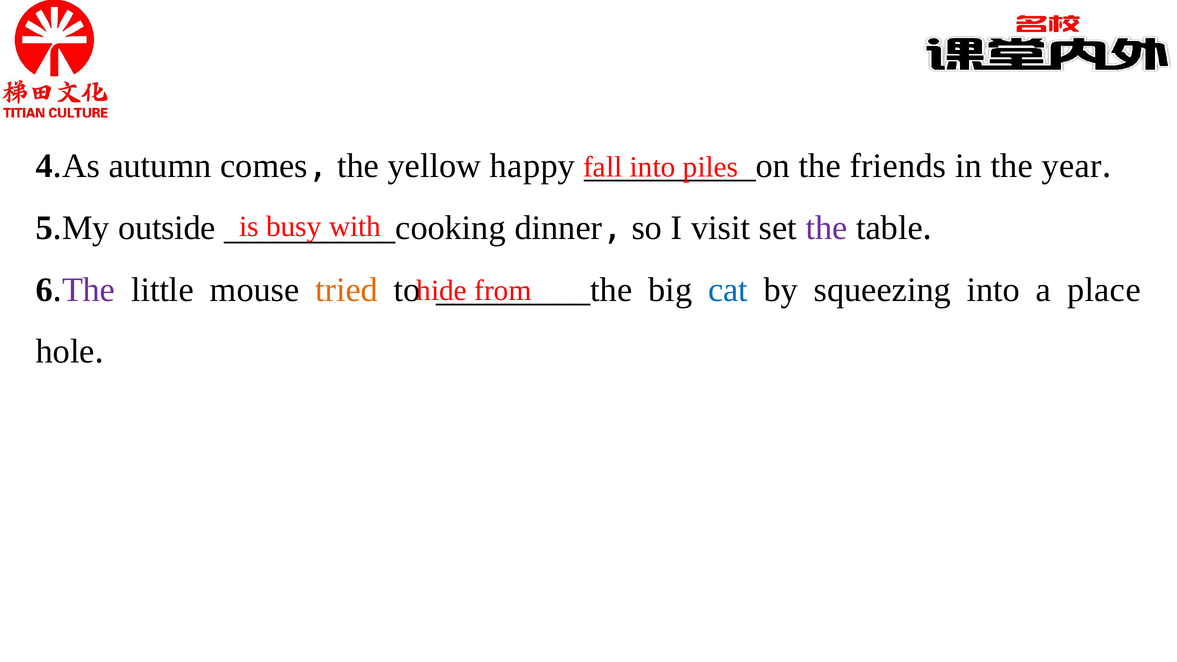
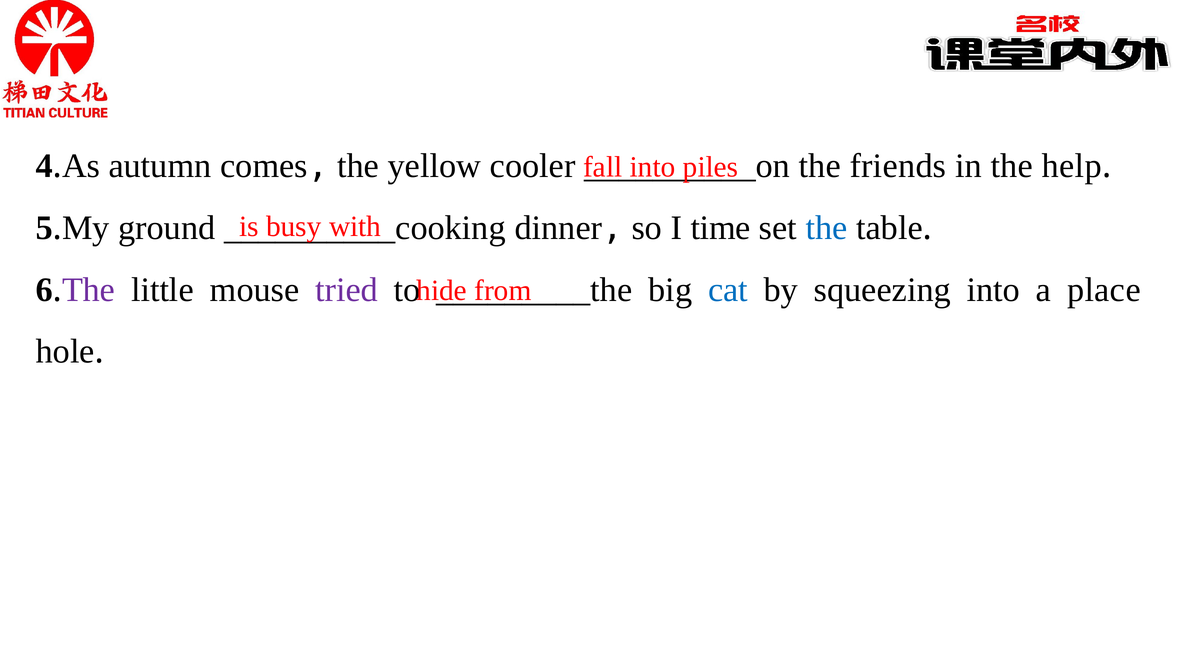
happy: happy -> cooler
year: year -> help
outside: outside -> ground
visit: visit -> time
the at (827, 228) colour: purple -> blue
tried colour: orange -> purple
